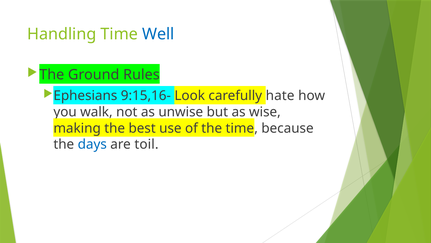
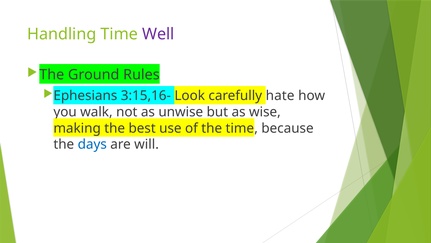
Well colour: blue -> purple
9:15,16-: 9:15,16- -> 3:15,16-
toil: toil -> will
